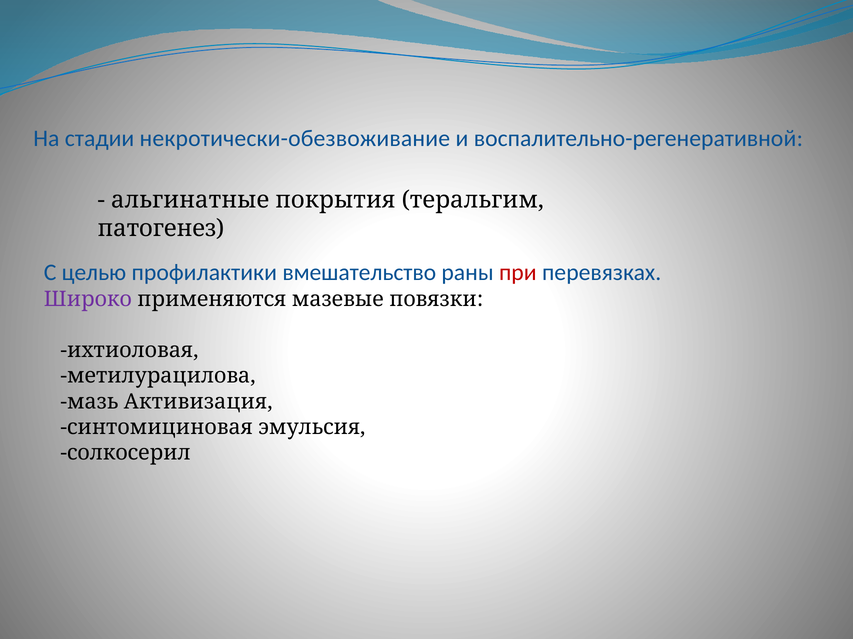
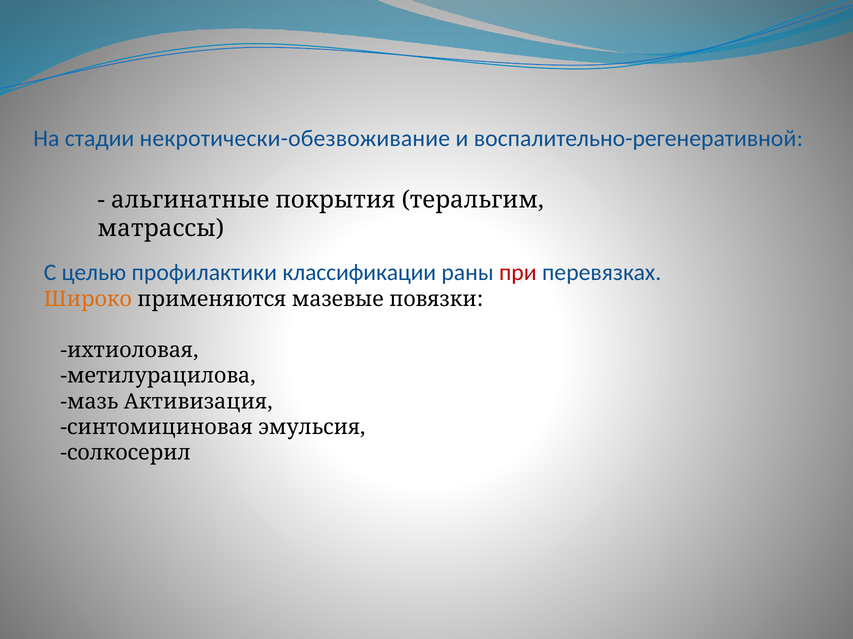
патогенез: патогенез -> матрассы
вмешательство: вмешательство -> классификации
Широко colour: purple -> orange
